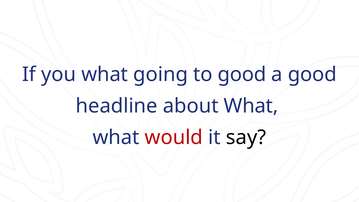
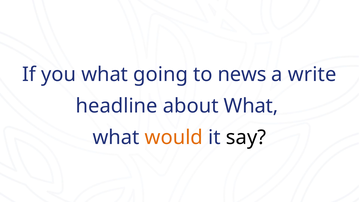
to good: good -> news
a good: good -> write
would colour: red -> orange
